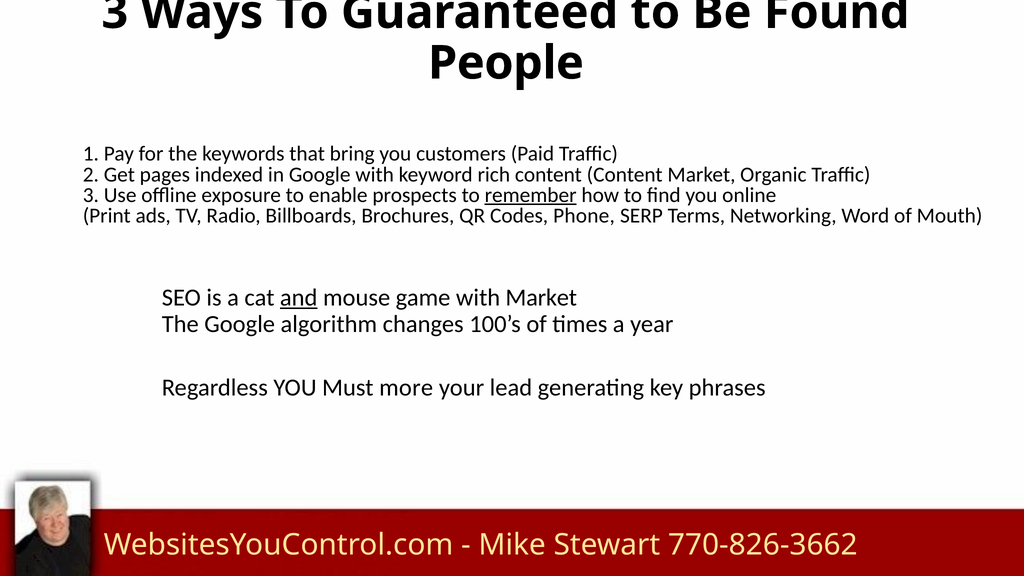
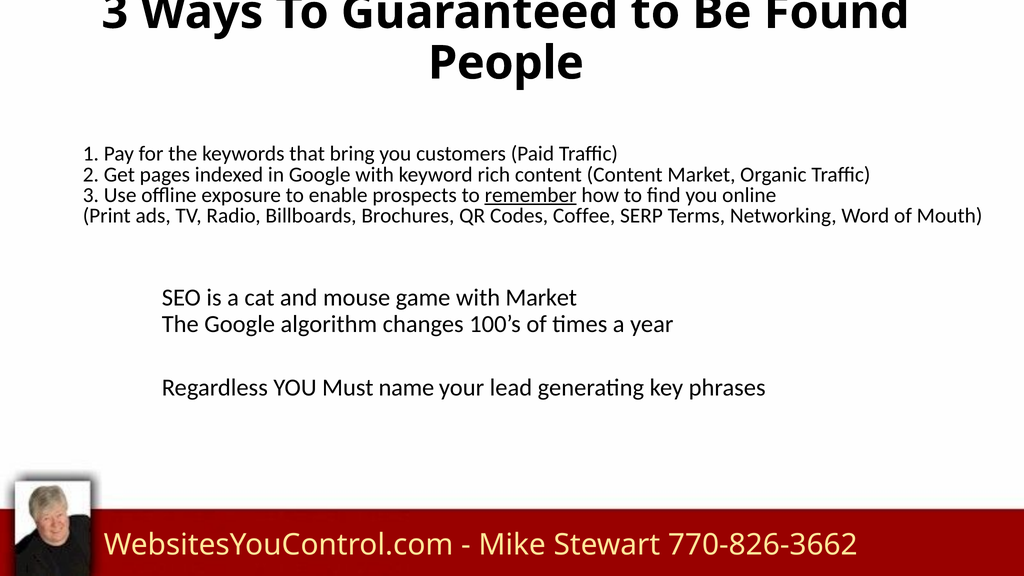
Phone: Phone -> Coffee
and underline: present -> none
more: more -> name
